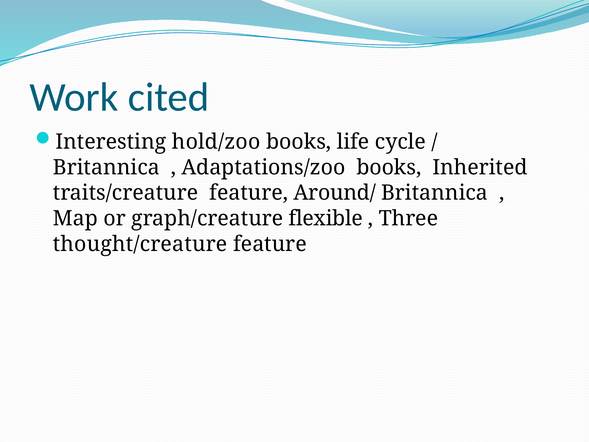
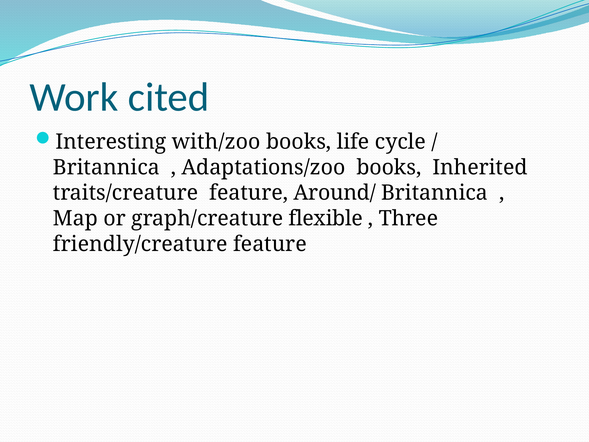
hold/zoo: hold/zoo -> with/zoo
thought/creature: thought/creature -> friendly/creature
